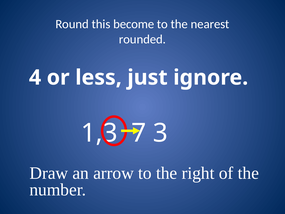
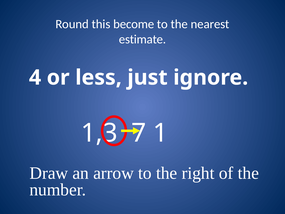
rounded: rounded -> estimate
3: 3 -> 1
